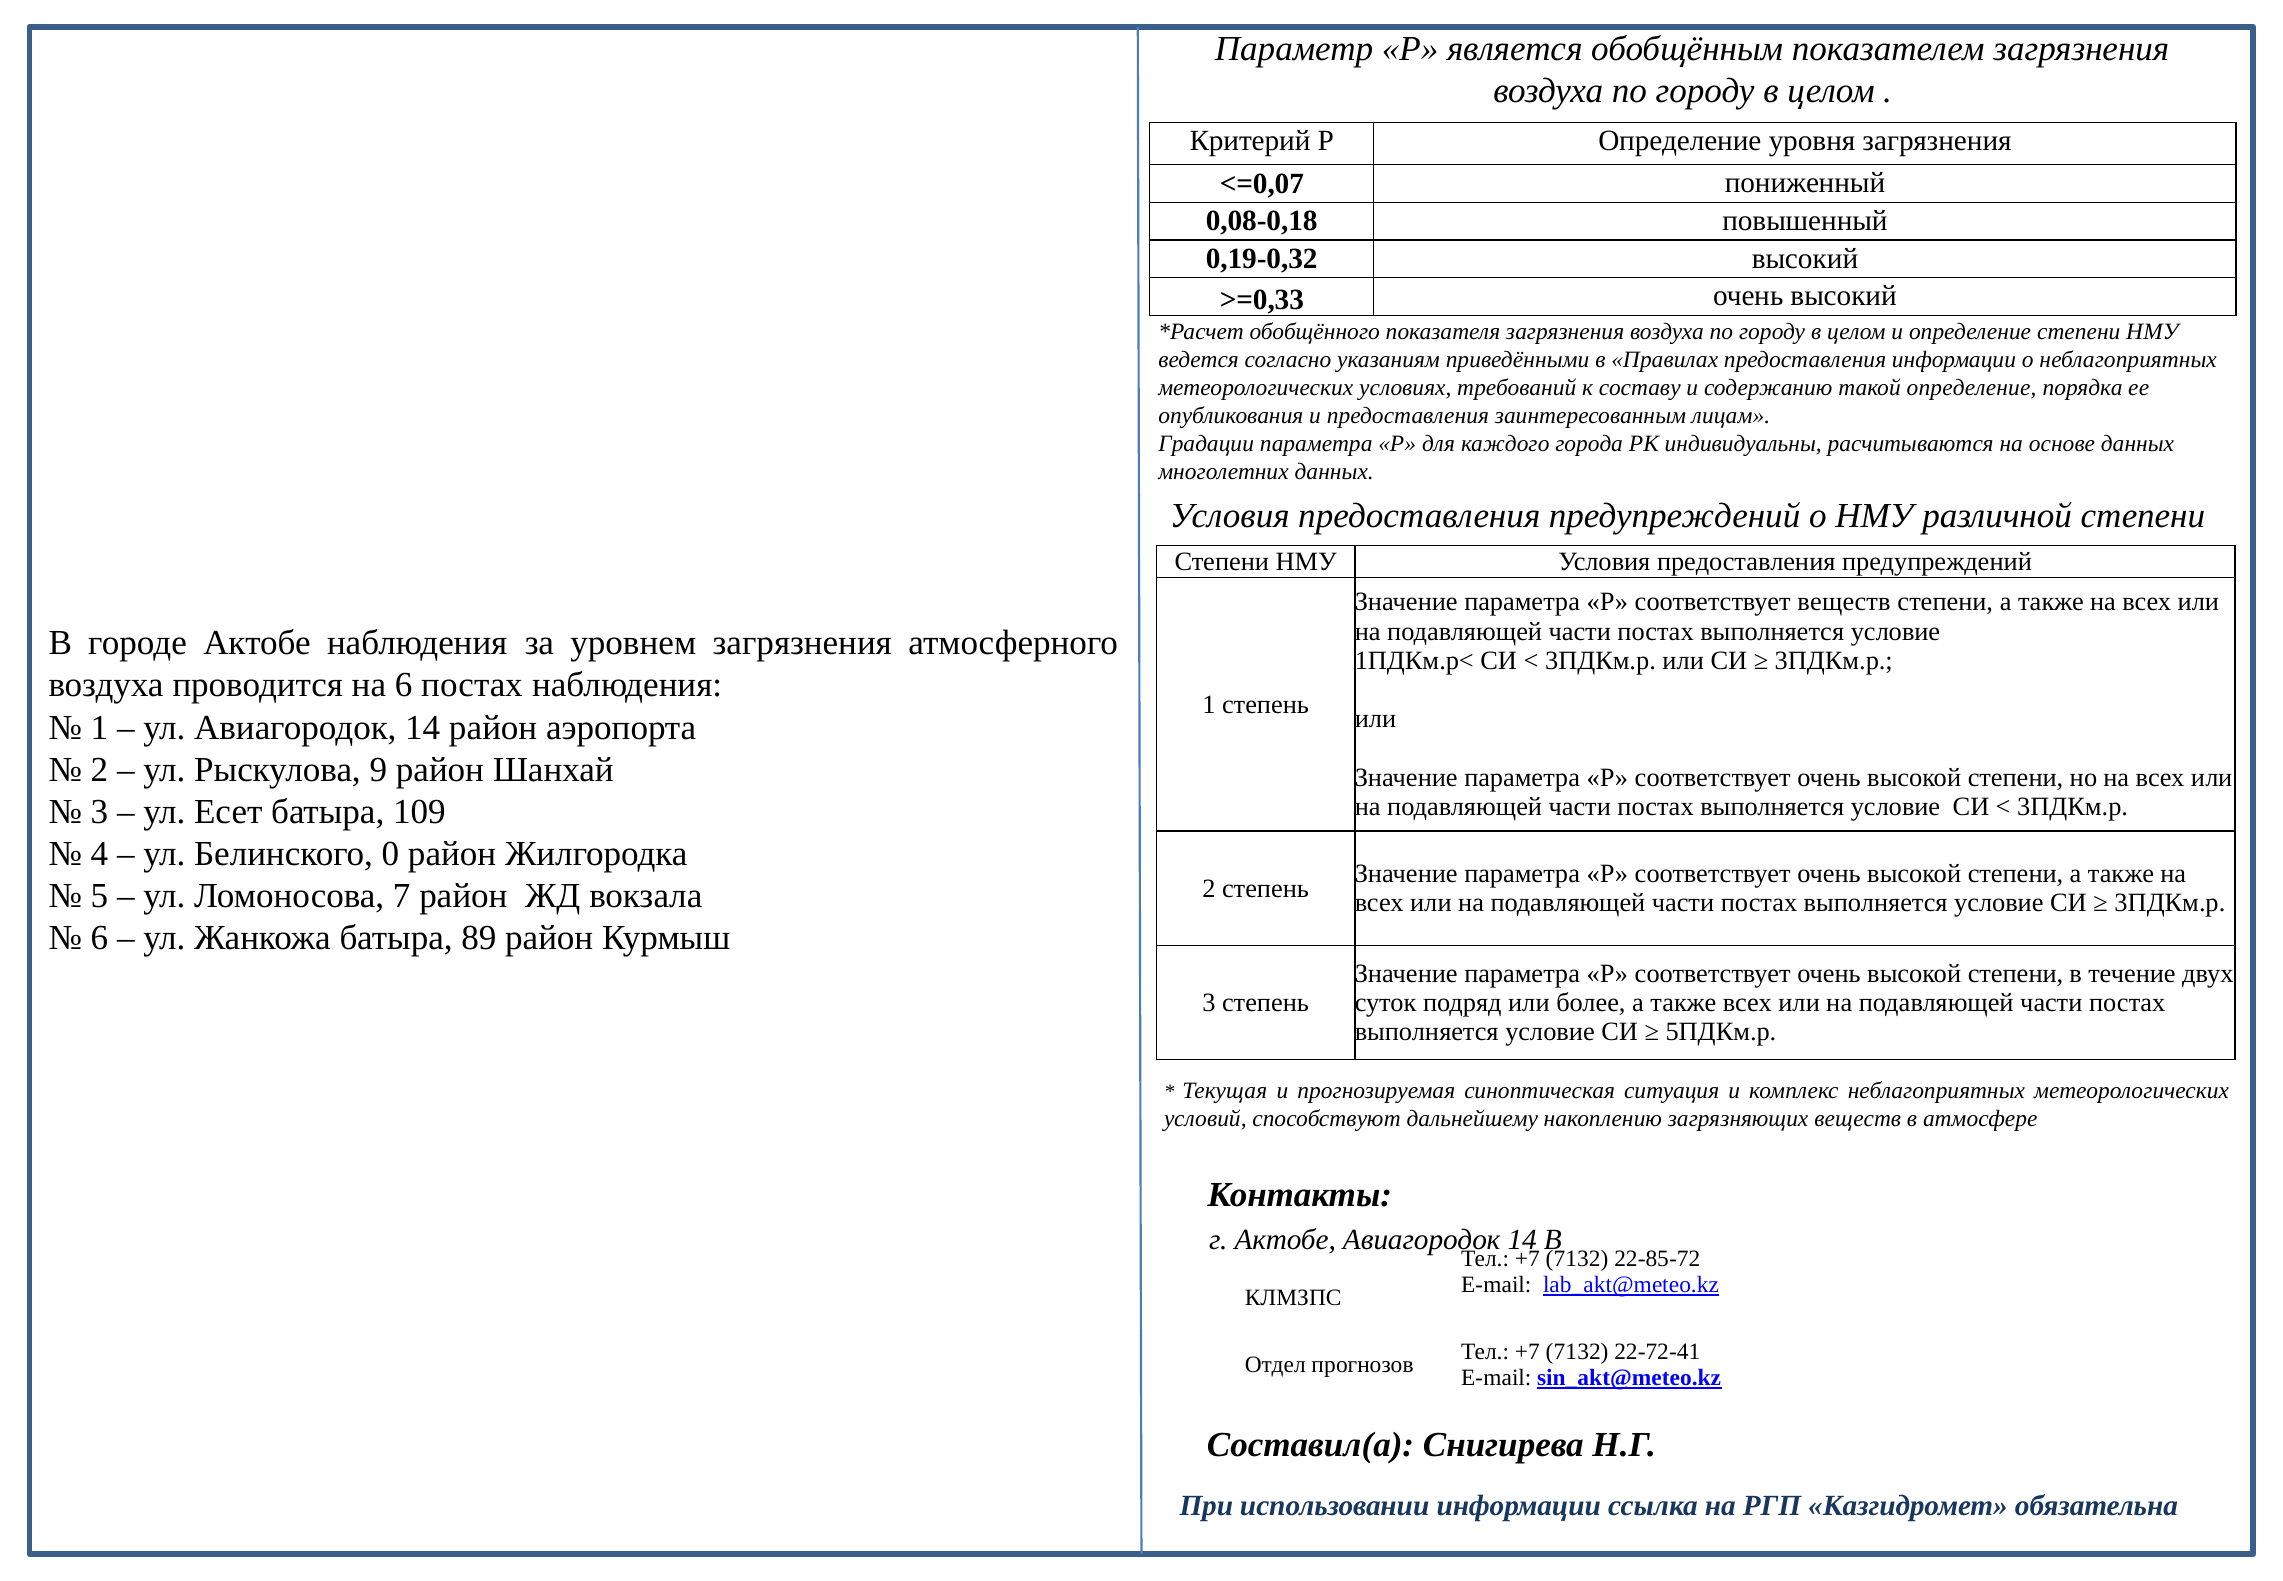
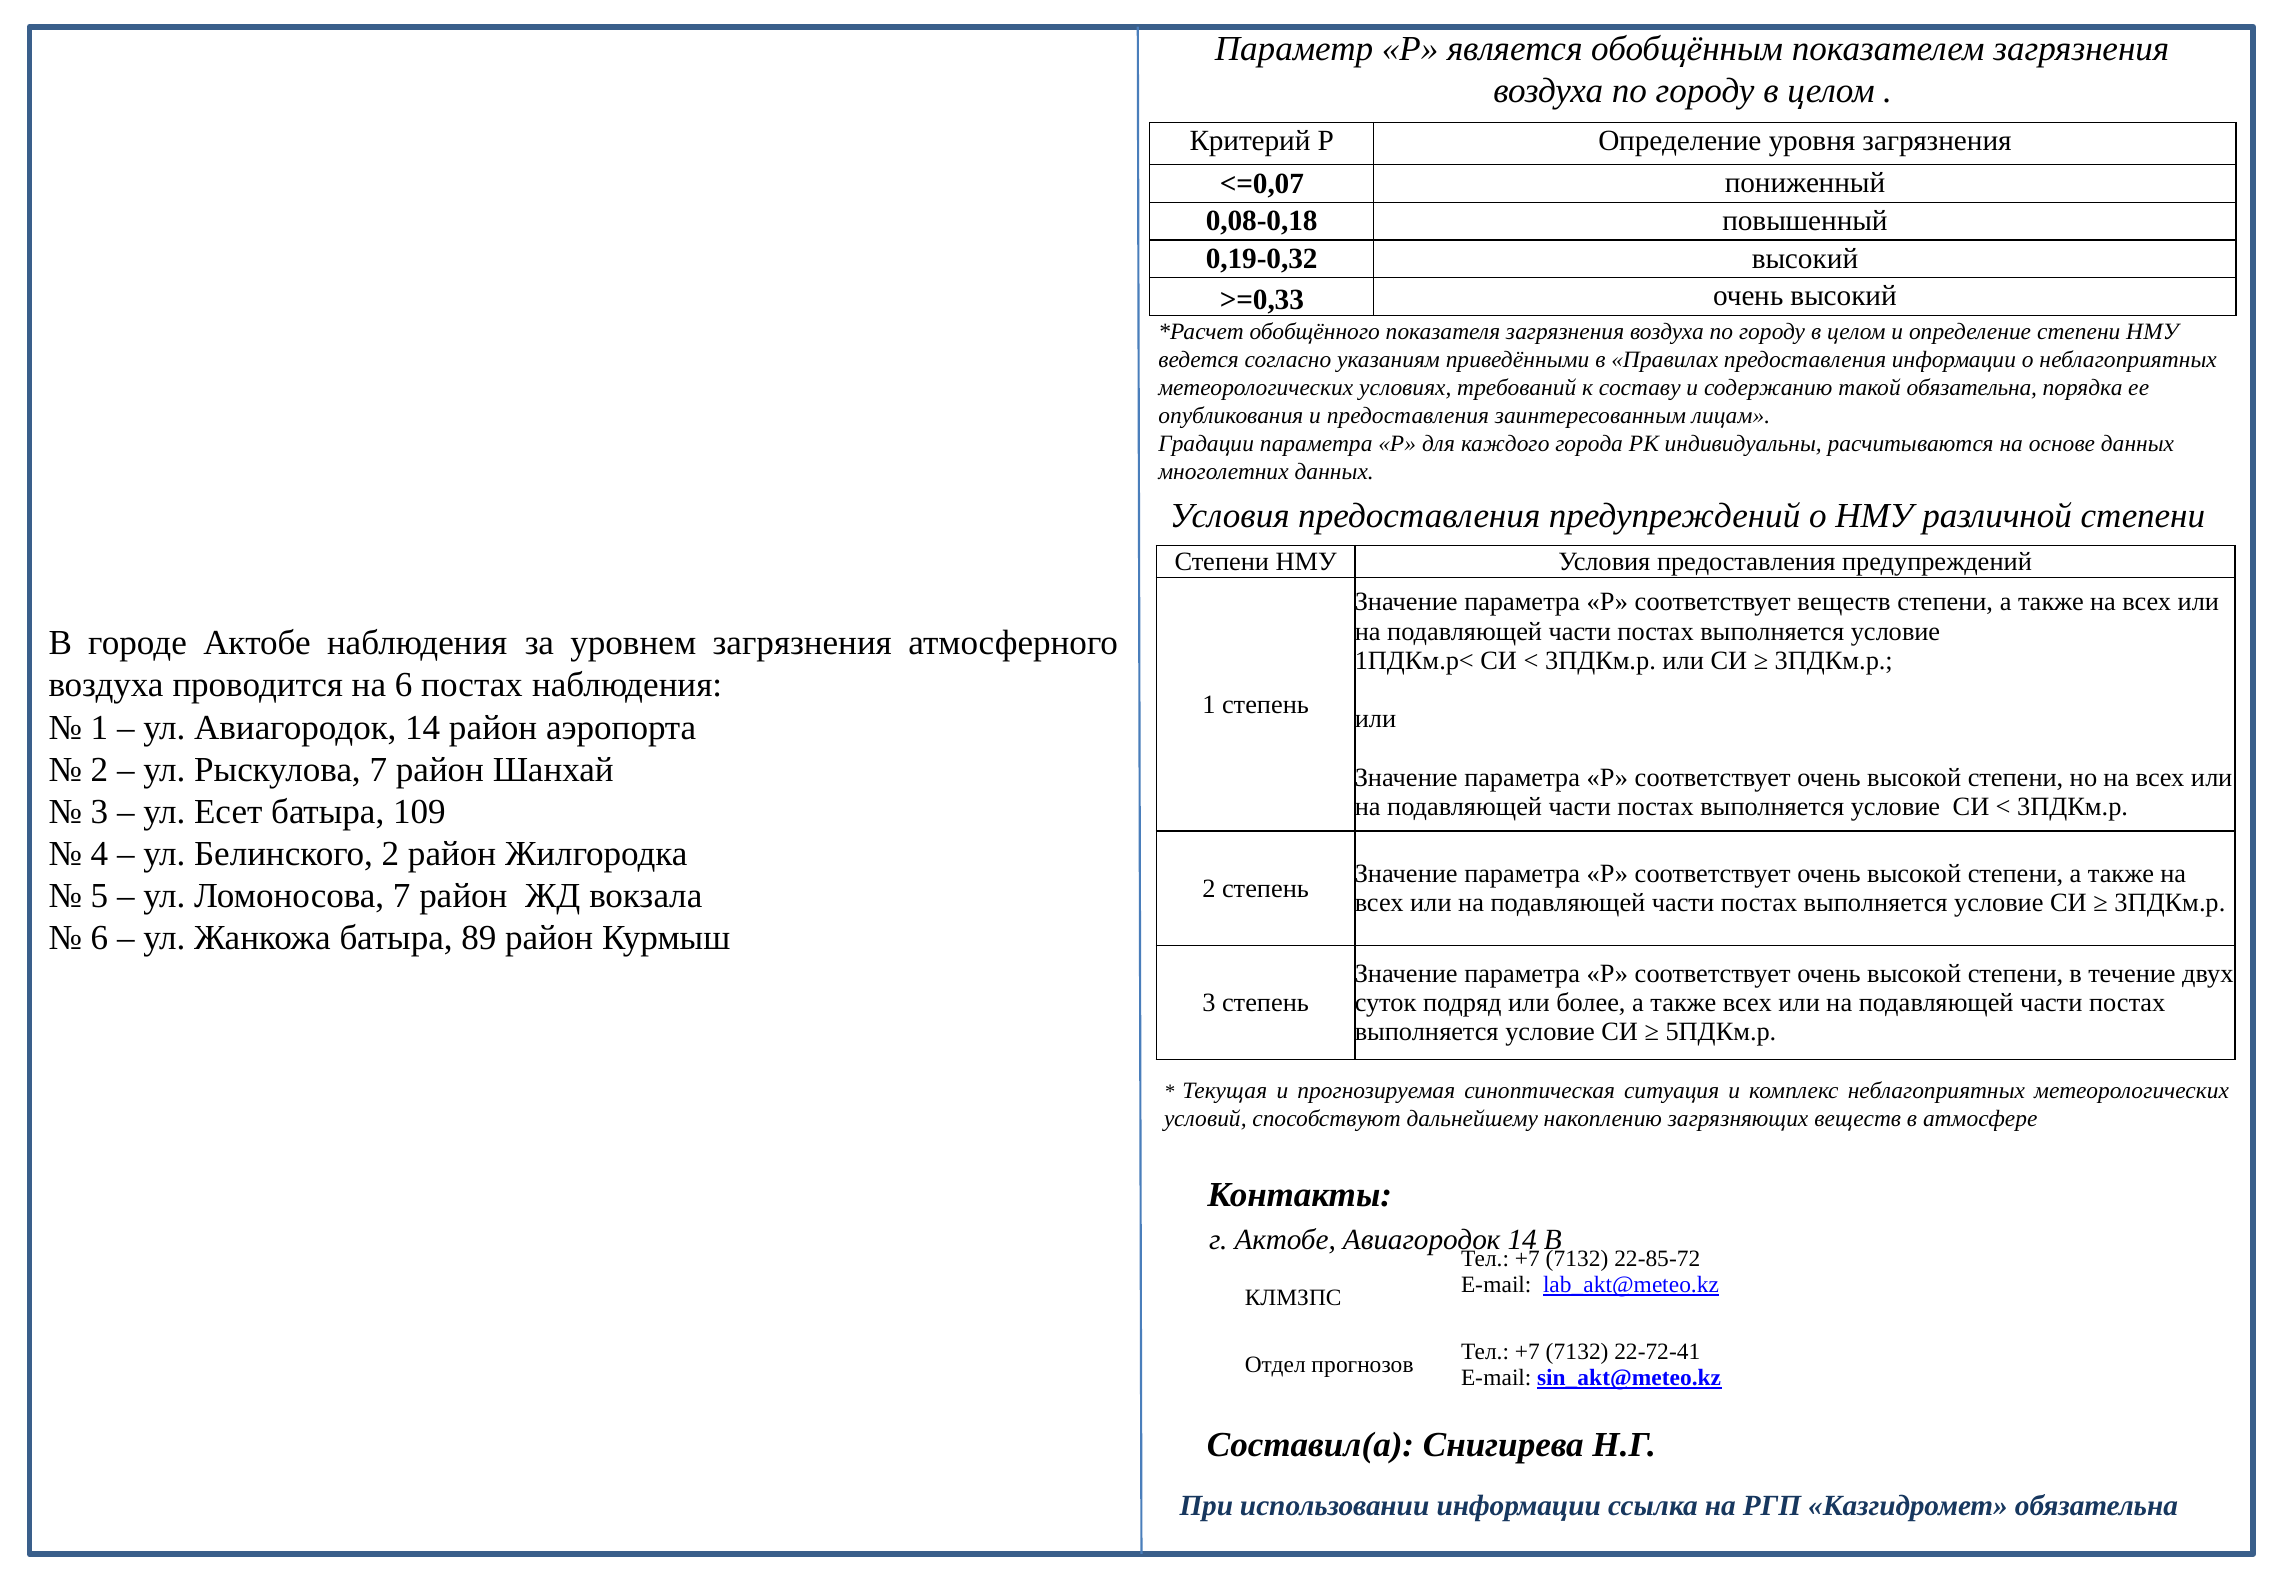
такой определение: определение -> обязательна
Рыскулова 9: 9 -> 7
Белинского 0: 0 -> 2
